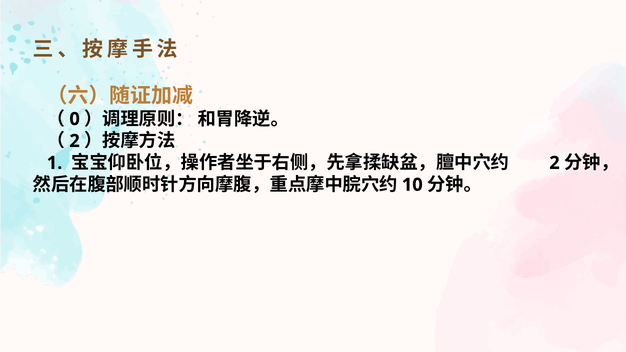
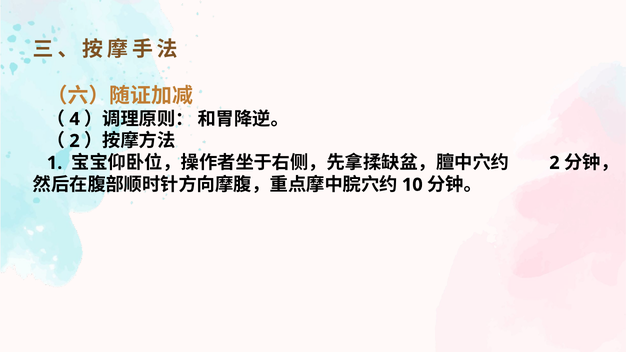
0: 0 -> 4
